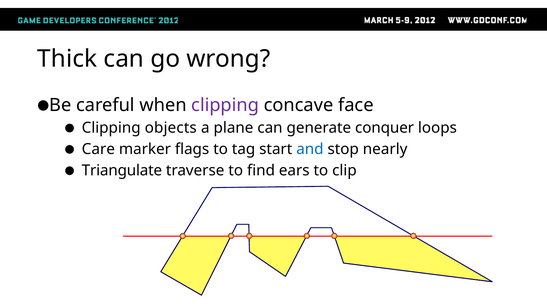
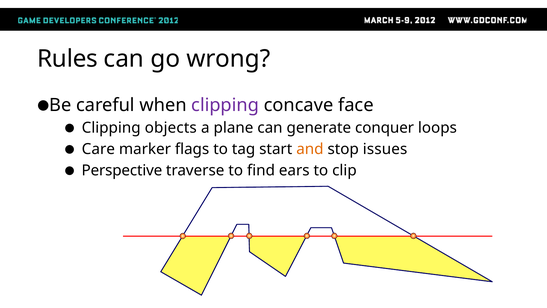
Thick: Thick -> Rules
and colour: blue -> orange
nearly: nearly -> issues
Triangulate: Triangulate -> Perspective
